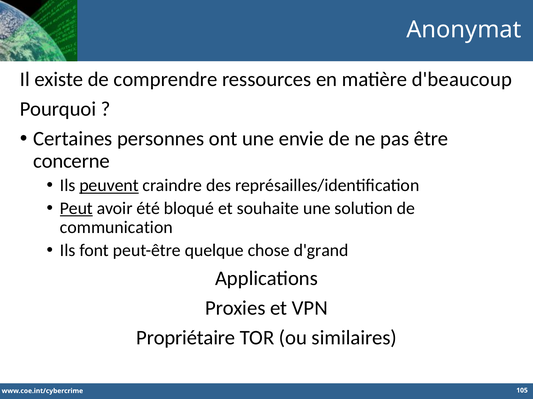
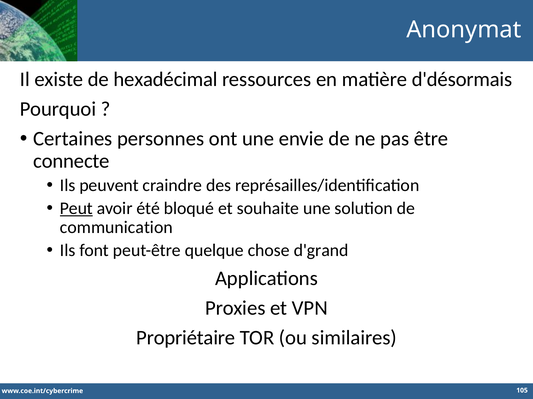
comprendre: comprendre -> hexadécimal
d'beaucoup: d'beaucoup -> d'désormais
concerne: concerne -> connecte
peuvent underline: present -> none
